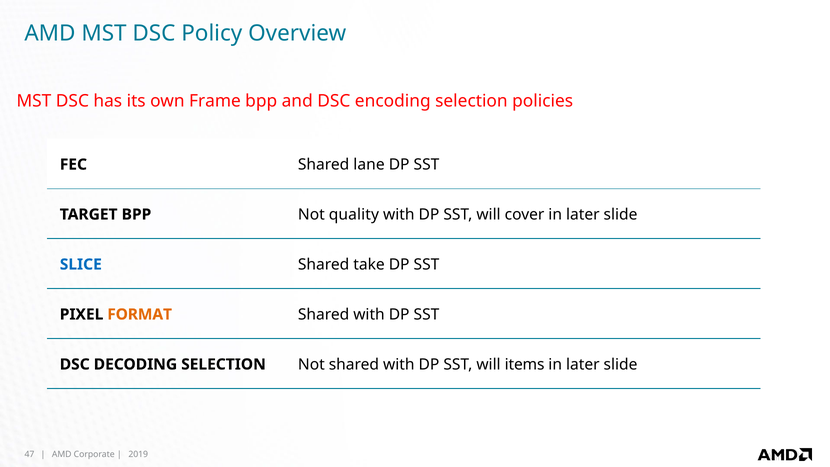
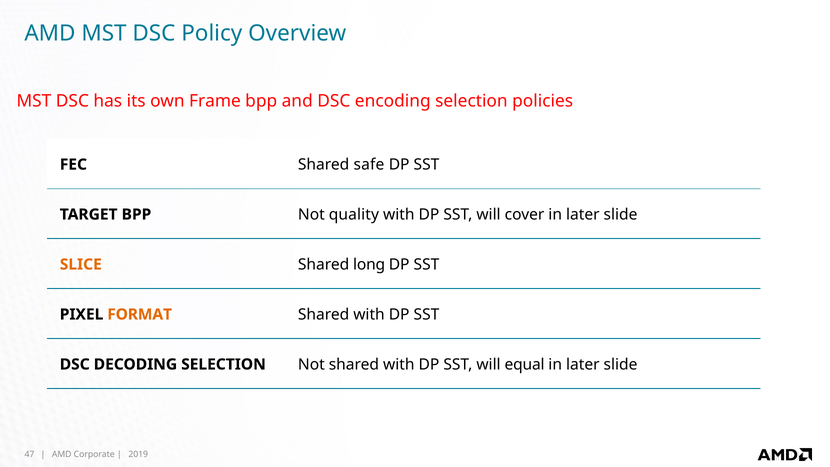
lane: lane -> safe
SLICE colour: blue -> orange
take: take -> long
items: items -> equal
